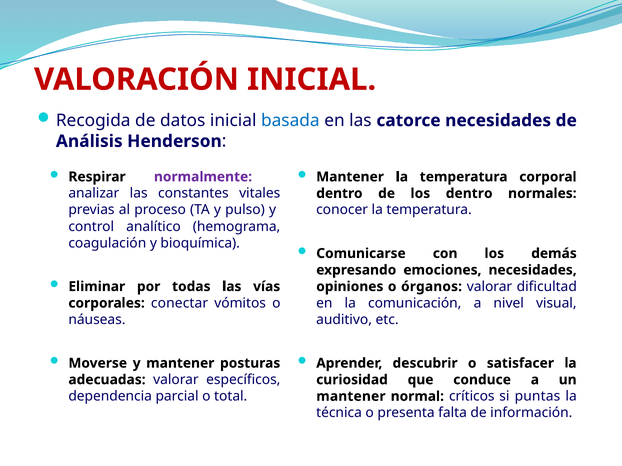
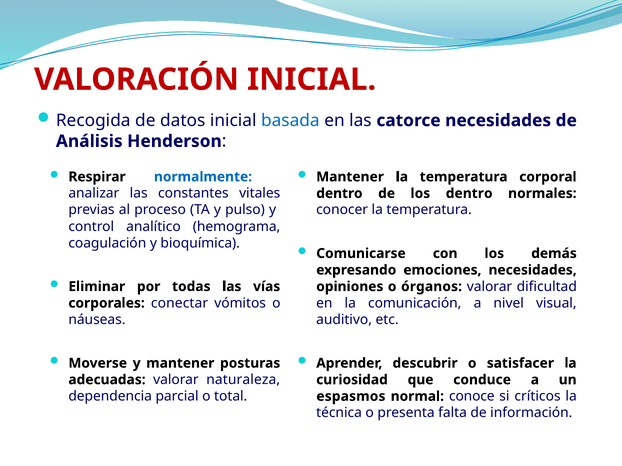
normalmente colour: purple -> blue
específicos: específicos -> naturaleza
mantener at (351, 397): mantener -> espasmos
críticos: críticos -> conoce
puntas: puntas -> críticos
